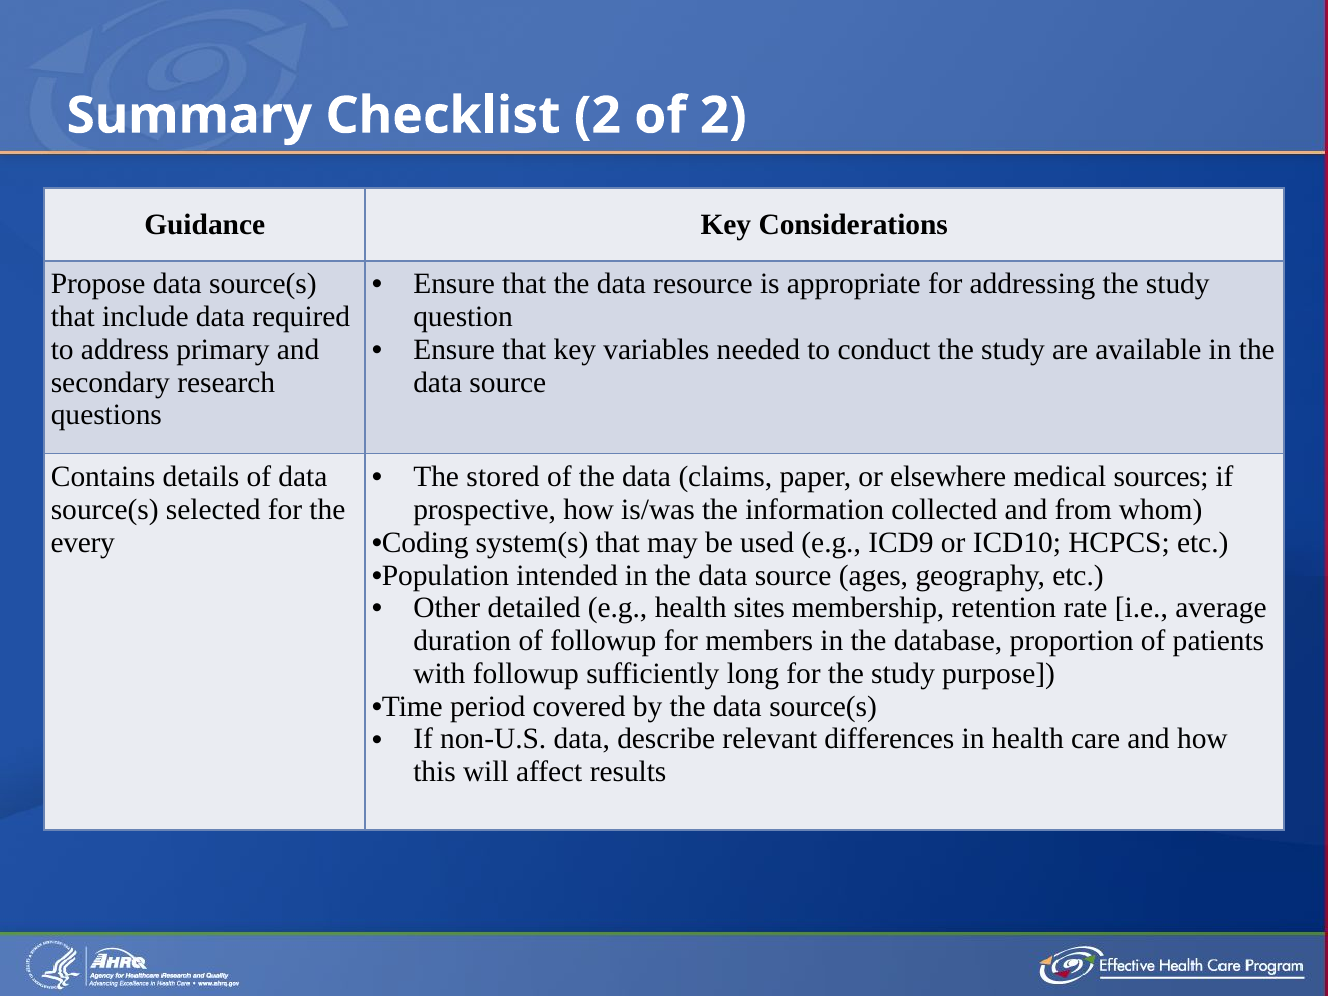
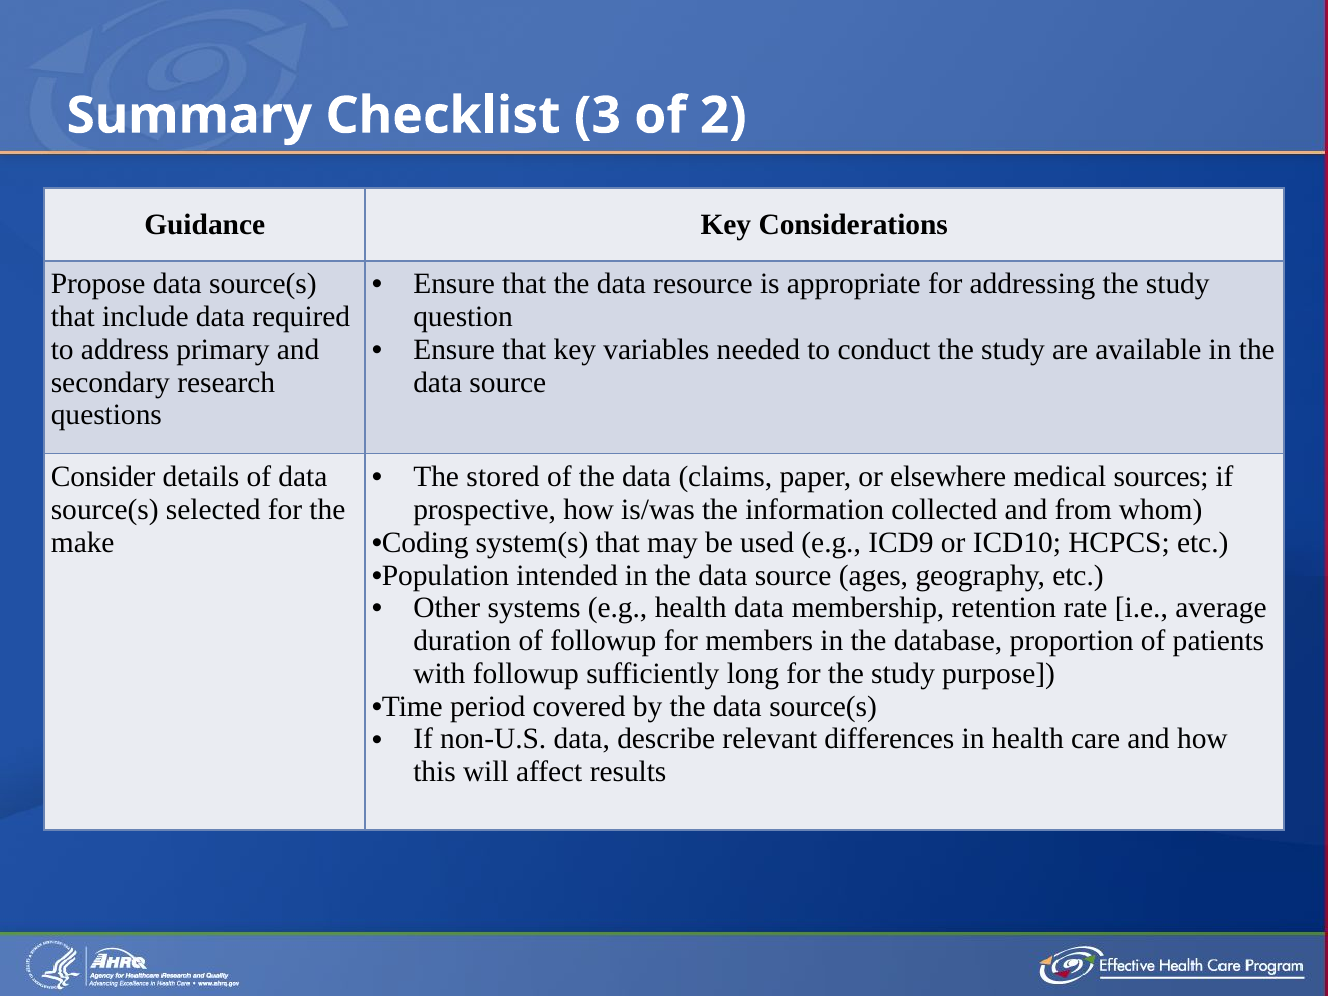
Checklist 2: 2 -> 3
Contains: Contains -> Consider
every: every -> make
detailed: detailed -> systems
health sites: sites -> data
